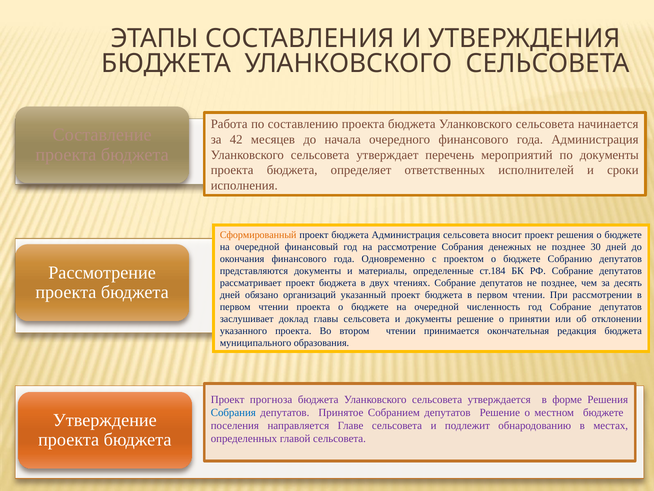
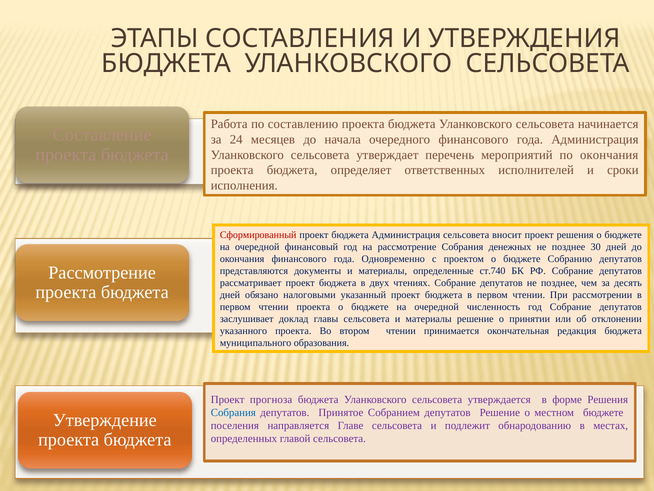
42: 42 -> 24
по документы: документы -> окончания
Сформированный colour: orange -> red
ст.184: ст.184 -> ст.740
организаций: организаций -> налоговыми
сельсовета и документы: документы -> материалы
